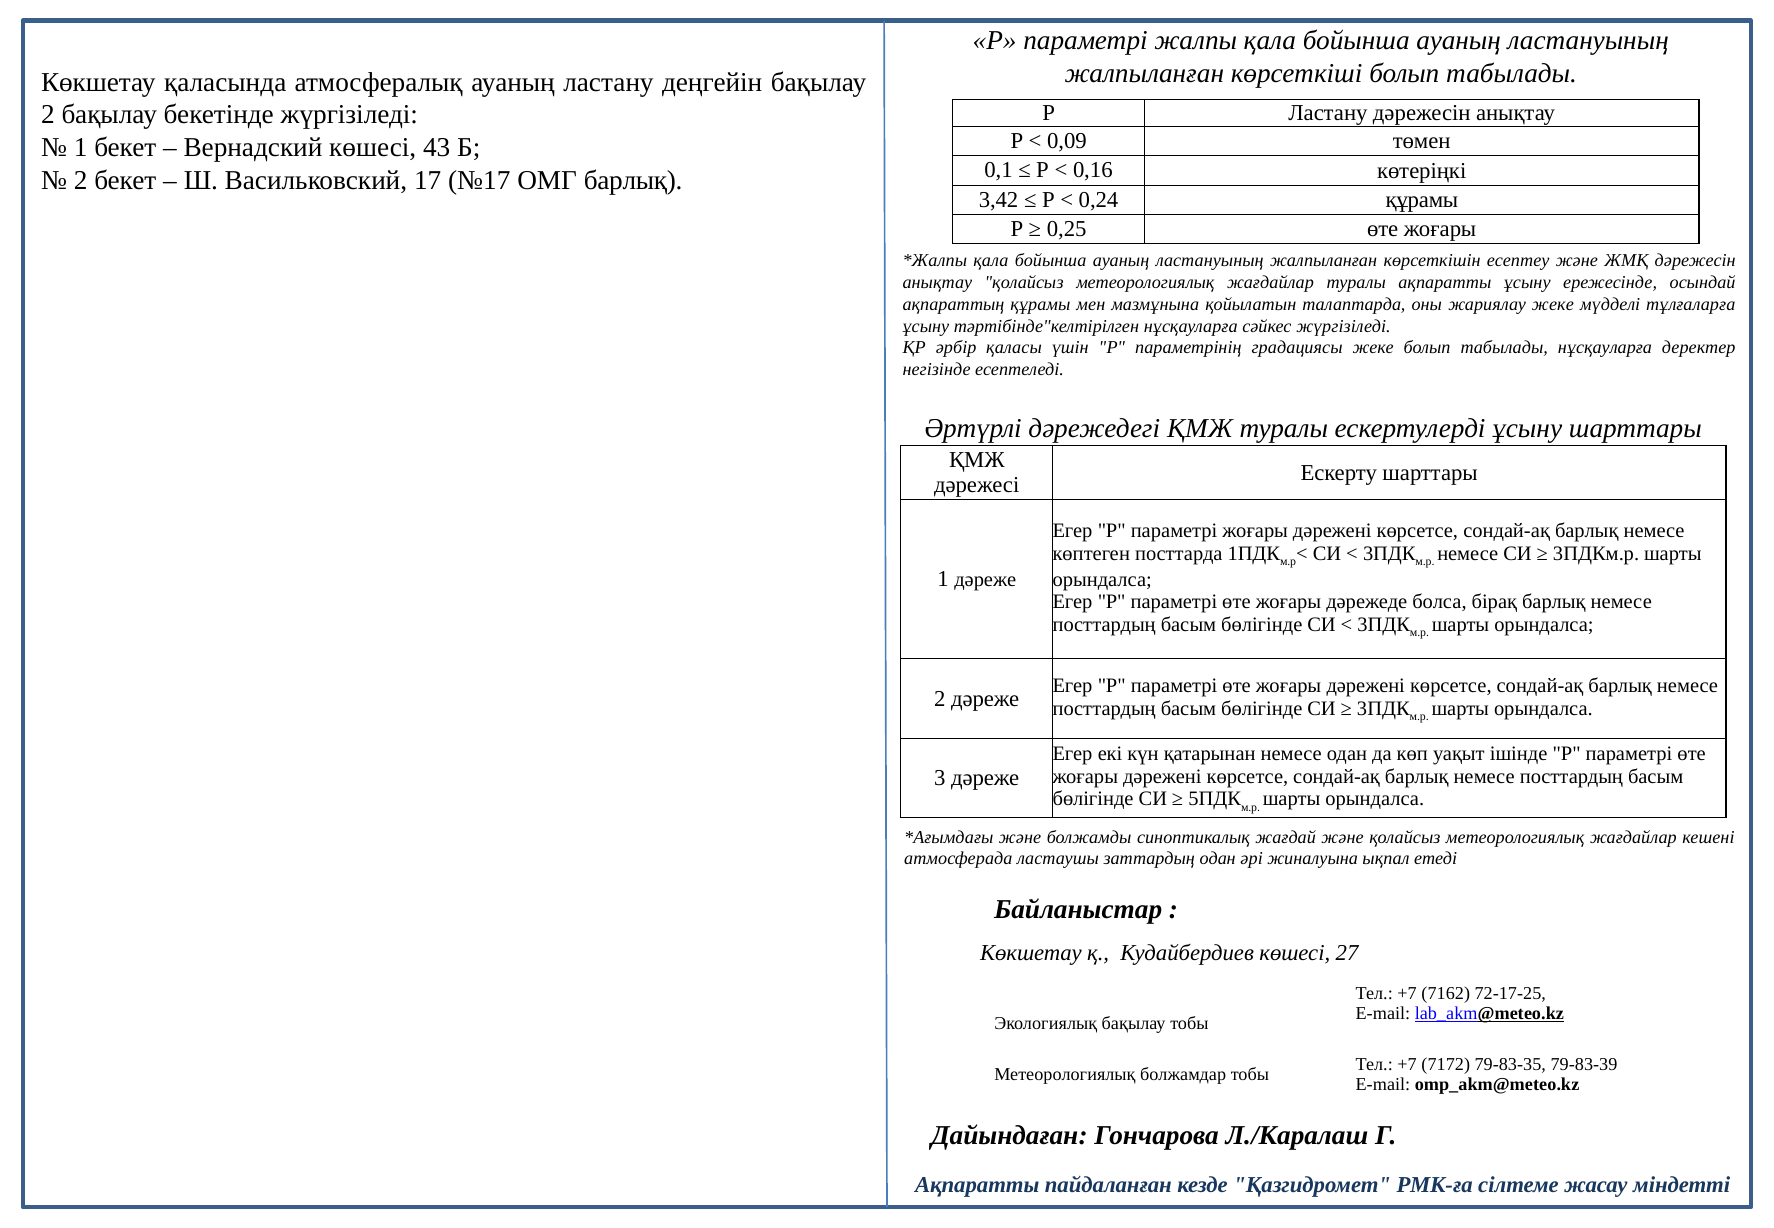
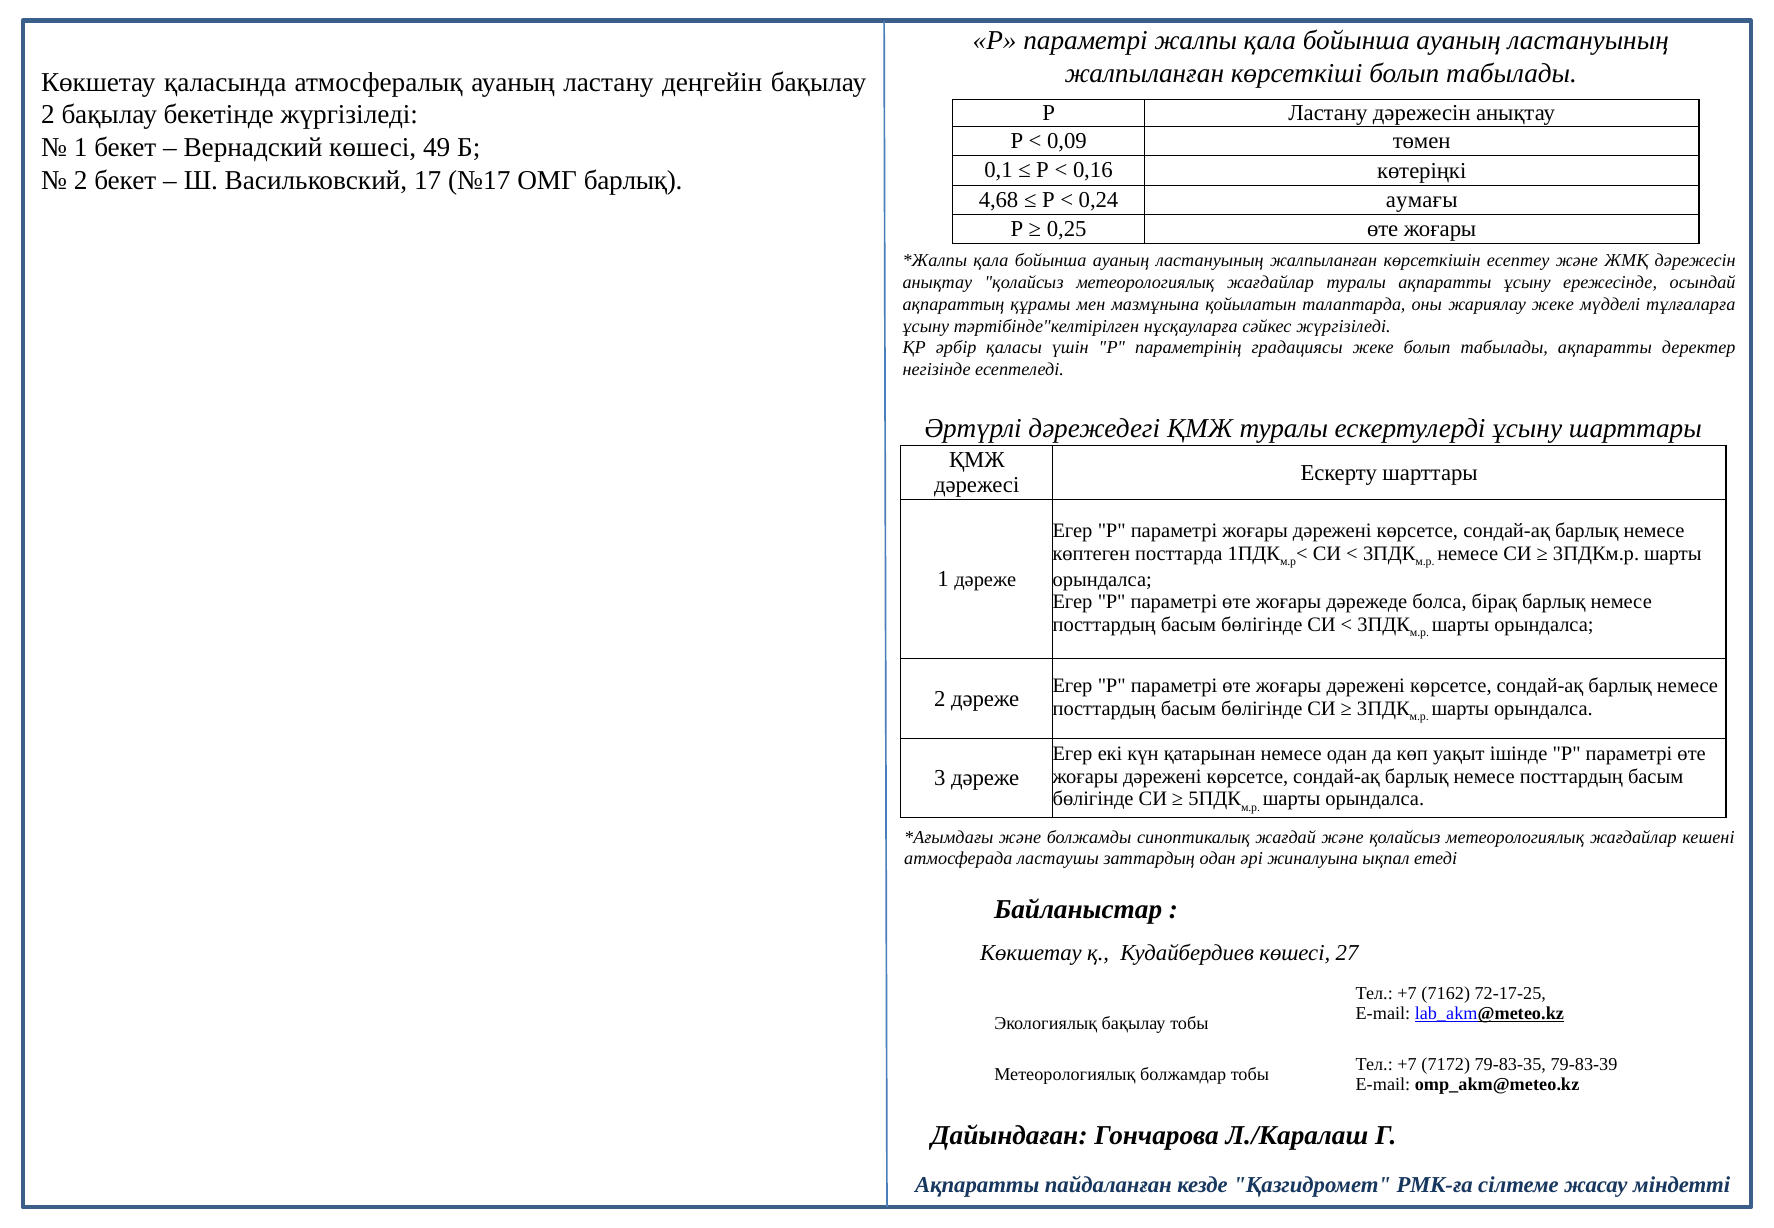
43: 43 -> 49
3,42: 3,42 -> 4,68
0,24 құрамы: құрамы -> аумағы
табылады нұсқауларға: нұсқауларға -> ақпаратты
